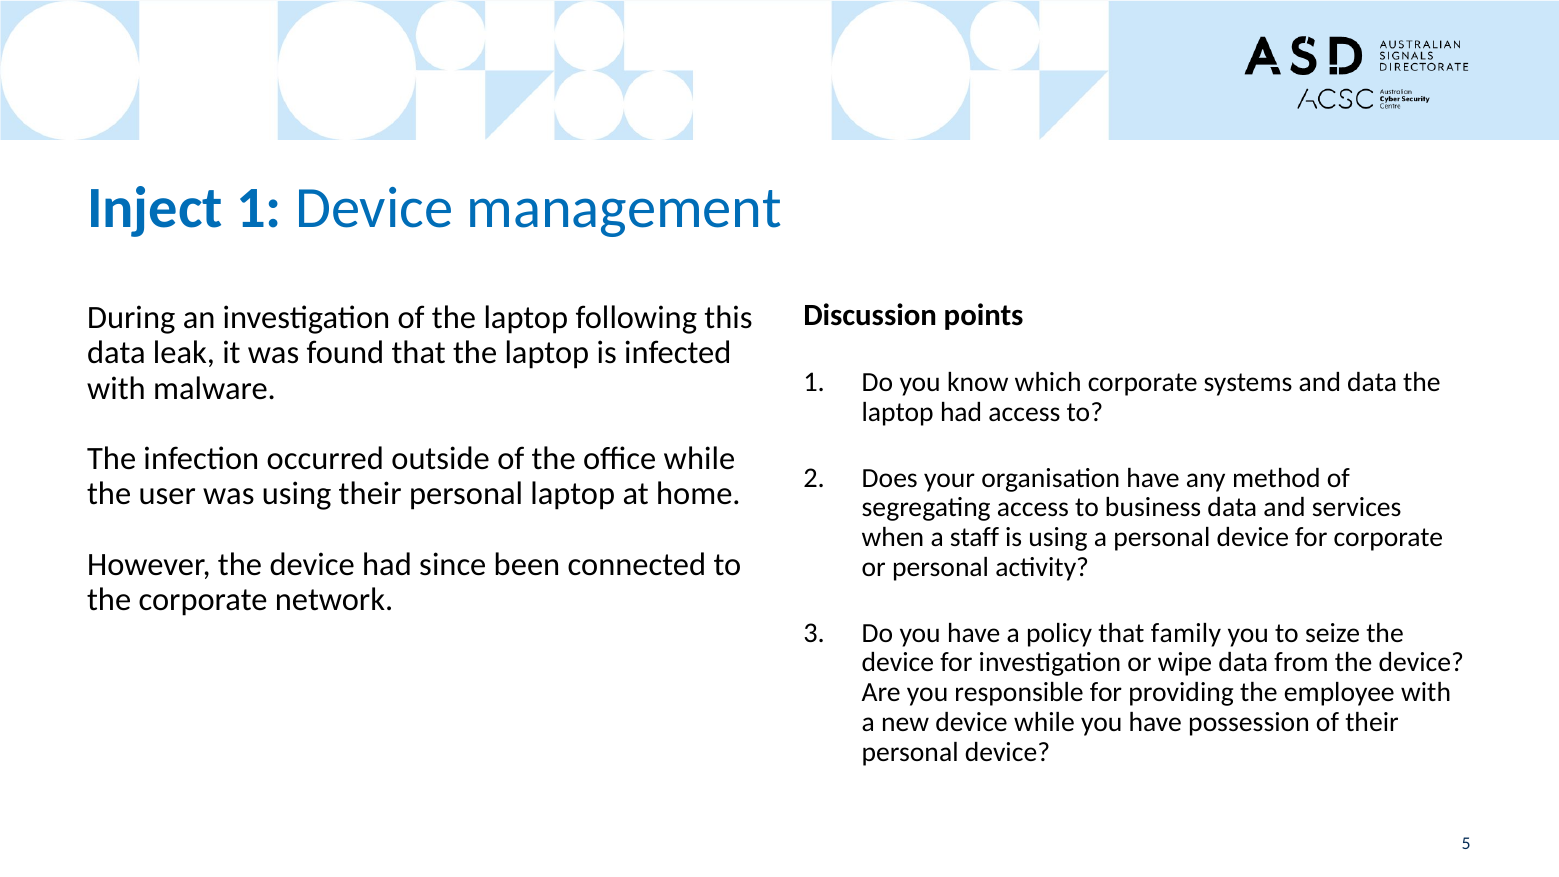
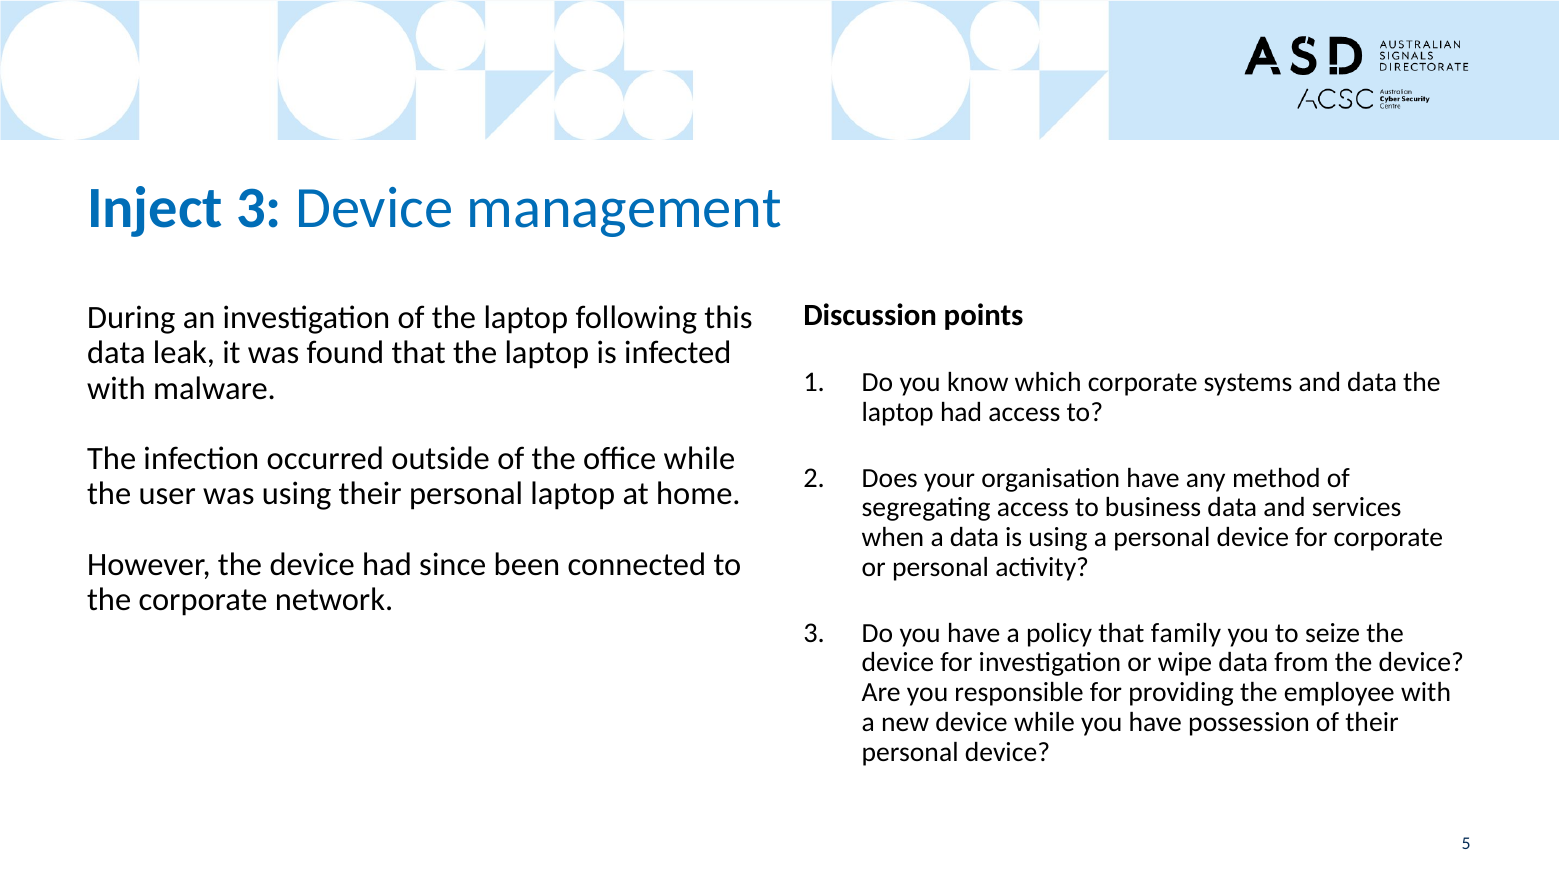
Inject 1: 1 -> 3
a staff: staff -> data
